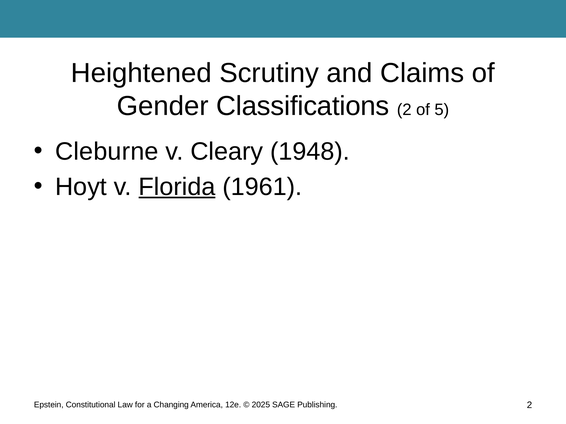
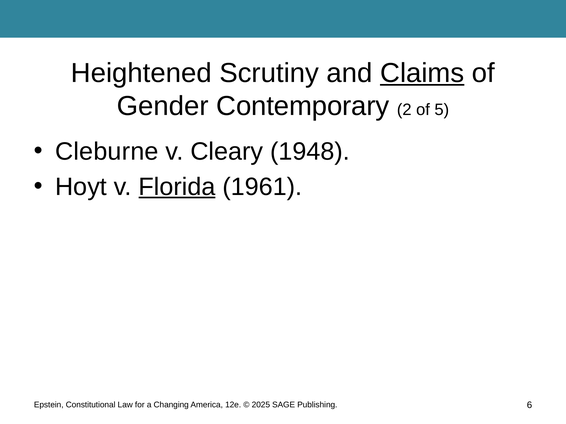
Claims underline: none -> present
Classifications: Classifications -> Contemporary
Publishing 2: 2 -> 6
